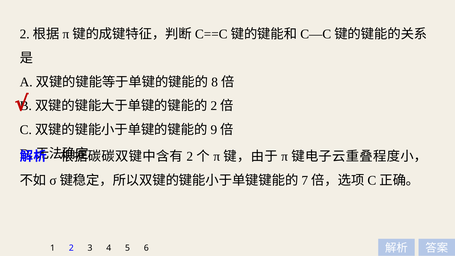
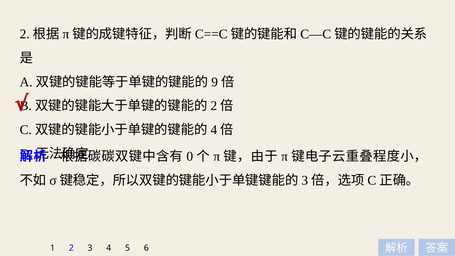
8: 8 -> 9
9 at (214, 130): 9 -> 4
2 at (190, 156): 2 -> 0
7 at (305, 180): 7 -> 3
